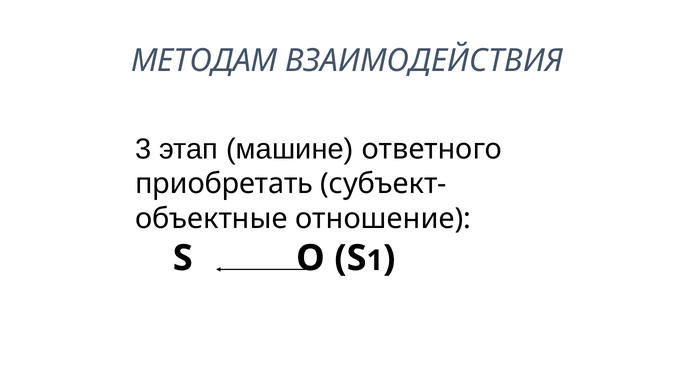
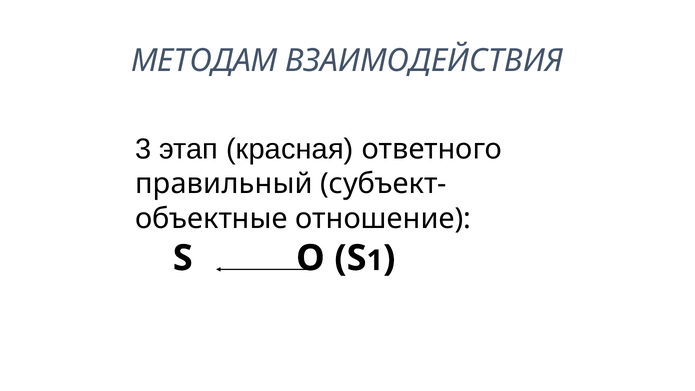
машине: машине -> красная
приобретать: приобретать -> правильный
